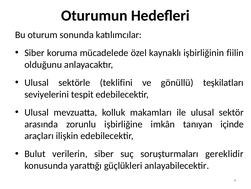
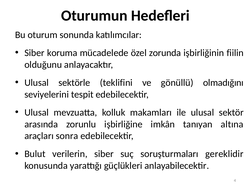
kaynaklı: kaynaklı -> zorunda
teşkilatları: teşkilatları -> olmadığını
içinde: içinde -> altına
ilişkin: ilişkin -> sonra
